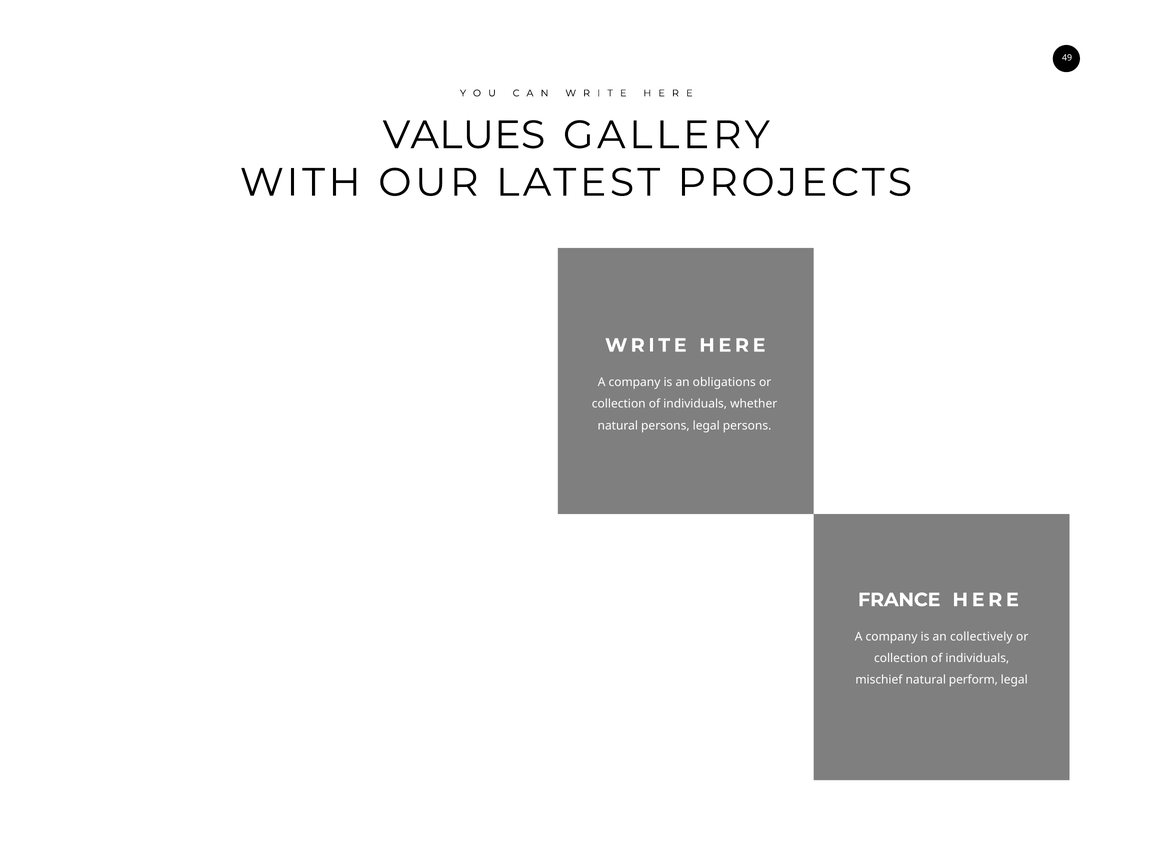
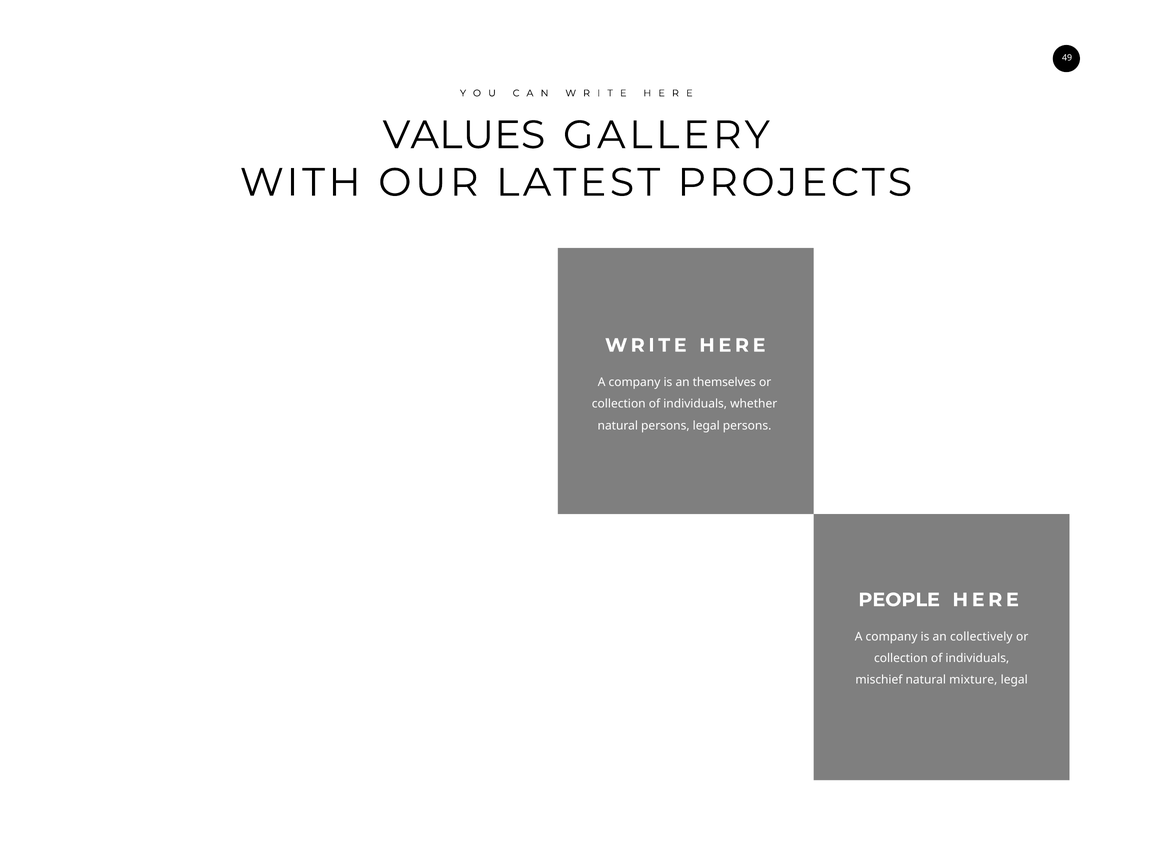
obligations: obligations -> themselves
FRANCE: FRANCE -> PEOPLE
perform: perform -> mixture
